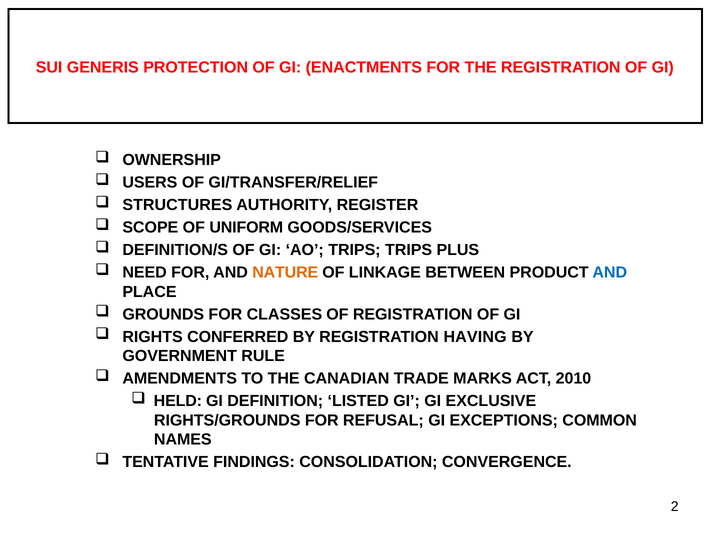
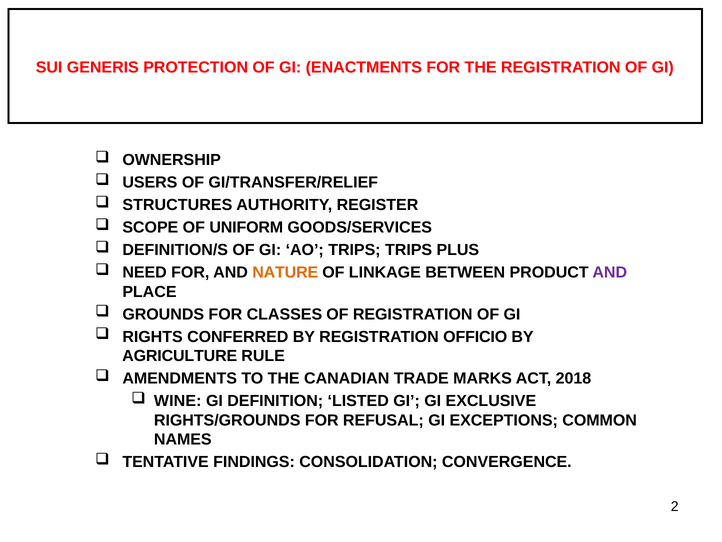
AND at (610, 272) colour: blue -> purple
HAVING: HAVING -> OFFICIO
GOVERNMENT: GOVERNMENT -> AGRICULTURE
2010: 2010 -> 2018
HELD: HELD -> WINE
